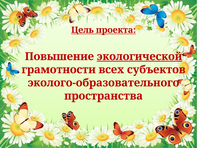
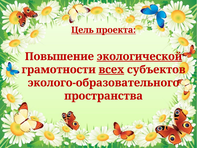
всех underline: none -> present
